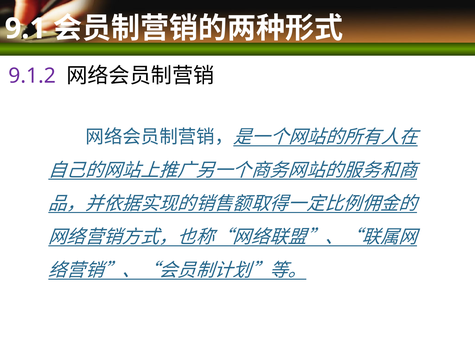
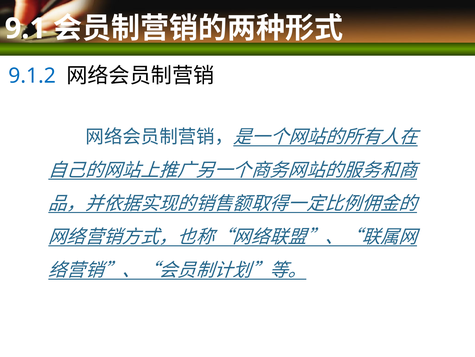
9.1.2 colour: purple -> blue
